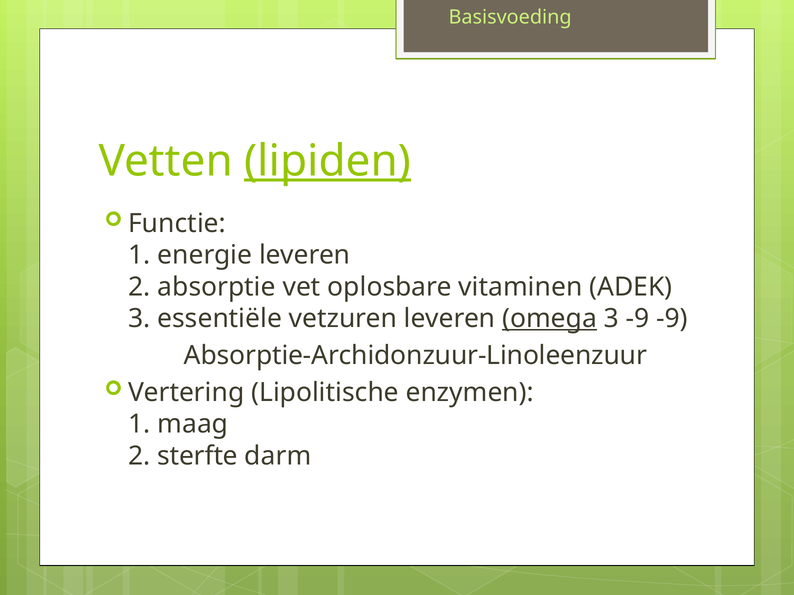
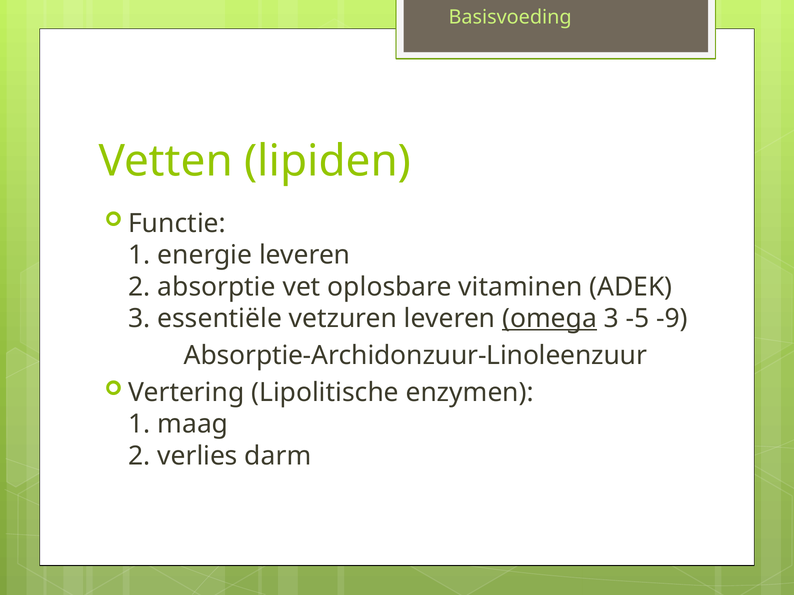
lipiden underline: present -> none
3 -9: -9 -> -5
sterfte: sterfte -> verlies
